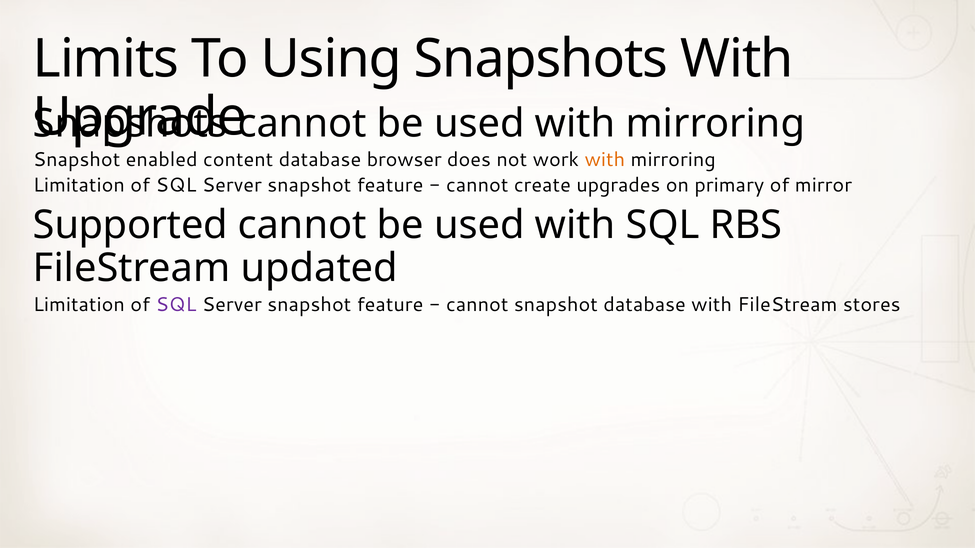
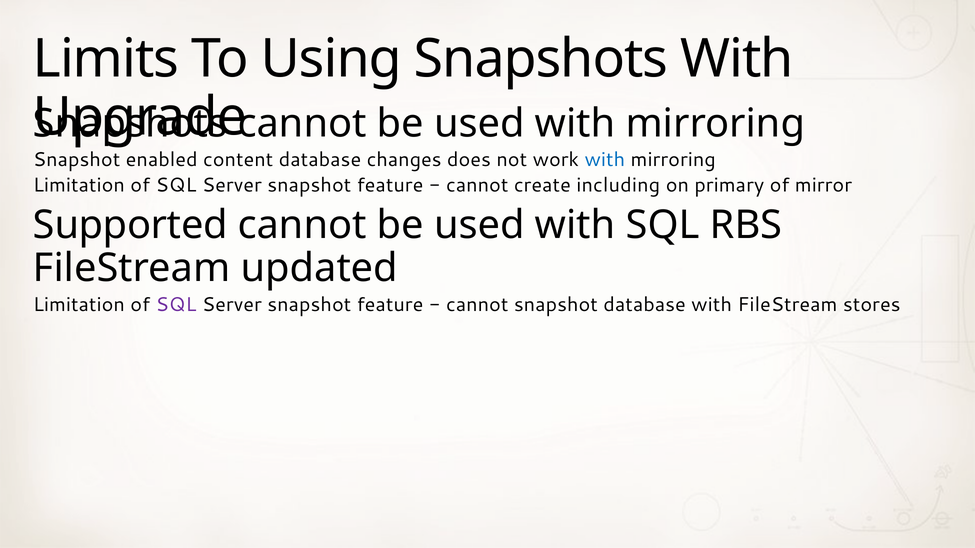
browser: browser -> changes
with at (605, 160) colour: orange -> blue
upgrades: upgrades -> including
